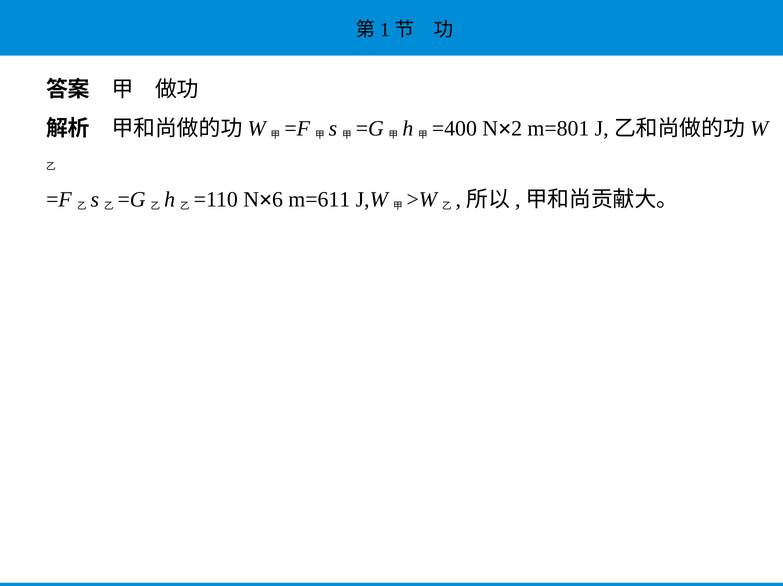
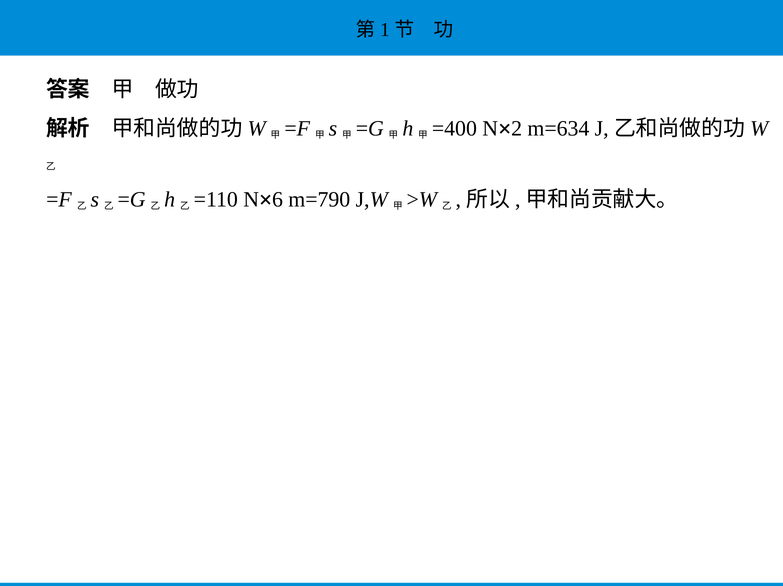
m=801: m=801 -> m=634
m=611: m=611 -> m=790
